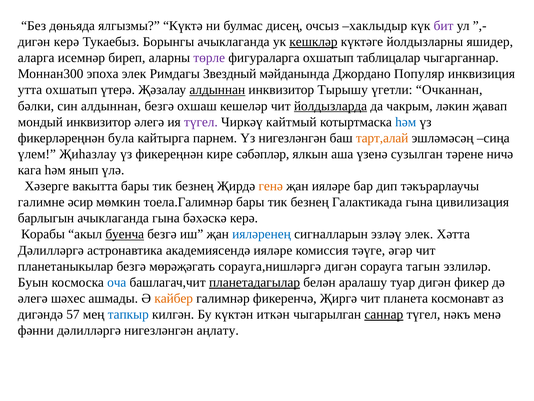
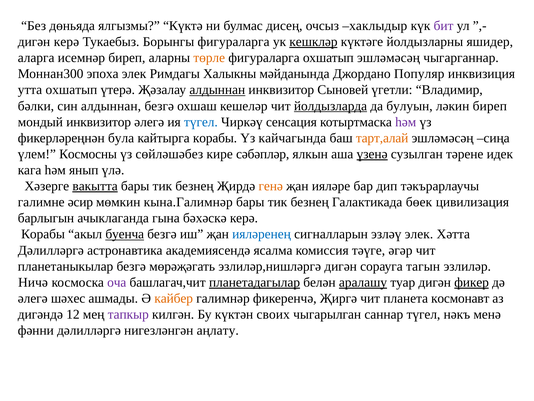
Борынгы ачыклаганда: ачыклаганда -> фигураларга
төрле colour: purple -> orange
охшатып таблицалар: таблицалар -> эшләмәсәң
Звездный: Звездный -> Халыкны
Тырышу: Тырышу -> Сыновей
Очканнан: Очканнан -> Владимир
чакрым: чакрым -> булуын
ләкин җавап: җавап -> биреп
түгел at (201, 122) colour: purple -> blue
кайтмый: кайтмый -> сенсация
һәм at (406, 122) colour: blue -> purple
кайтырга парнем: парнем -> корабы
Үз нигезләнгән: нигезләнгән -> кайчагында
Җиһазлау: Җиһазлау -> Космосны
фикереңнән: фикереңнән -> сөйләшәбез
үзенә underline: none -> present
ничә: ничә -> идек
вакытта underline: none -> present
тоела.Галимнәр: тоела.Галимнәр -> кына.Галимнәр
Галактикада гына: гына -> бөек
академиясендә ияләре: ияләре -> ясалма
сорауга,нишләргә: сорауга,нишләргә -> эзлиләр,нишләргә
Буын: Буын -> Ничә
оча colour: blue -> purple
аралашу underline: none -> present
фикер underline: none -> present
57: 57 -> 12
тапкыр colour: blue -> purple
иткән: иткән -> своих
саннар underline: present -> none
